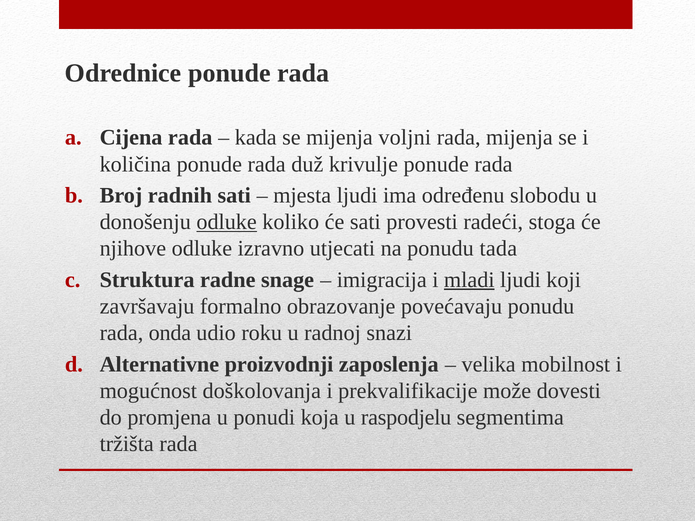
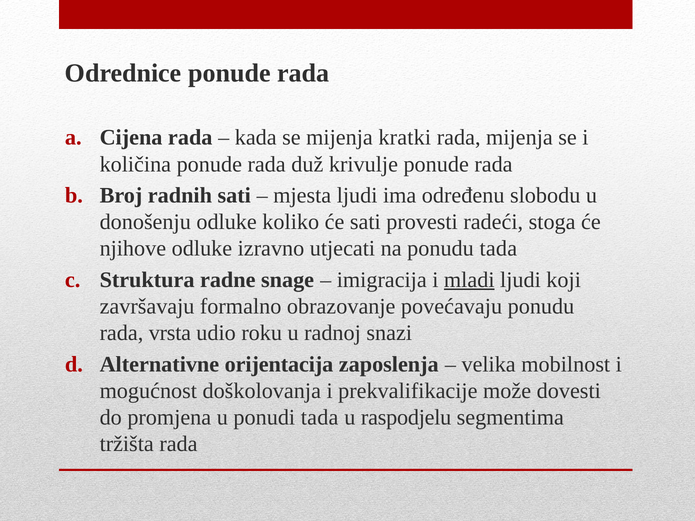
voljni: voljni -> kratki
odluke at (227, 222) underline: present -> none
onda: onda -> vrsta
proizvodnji: proizvodnji -> orijentacija
ponudi koja: koja -> tada
